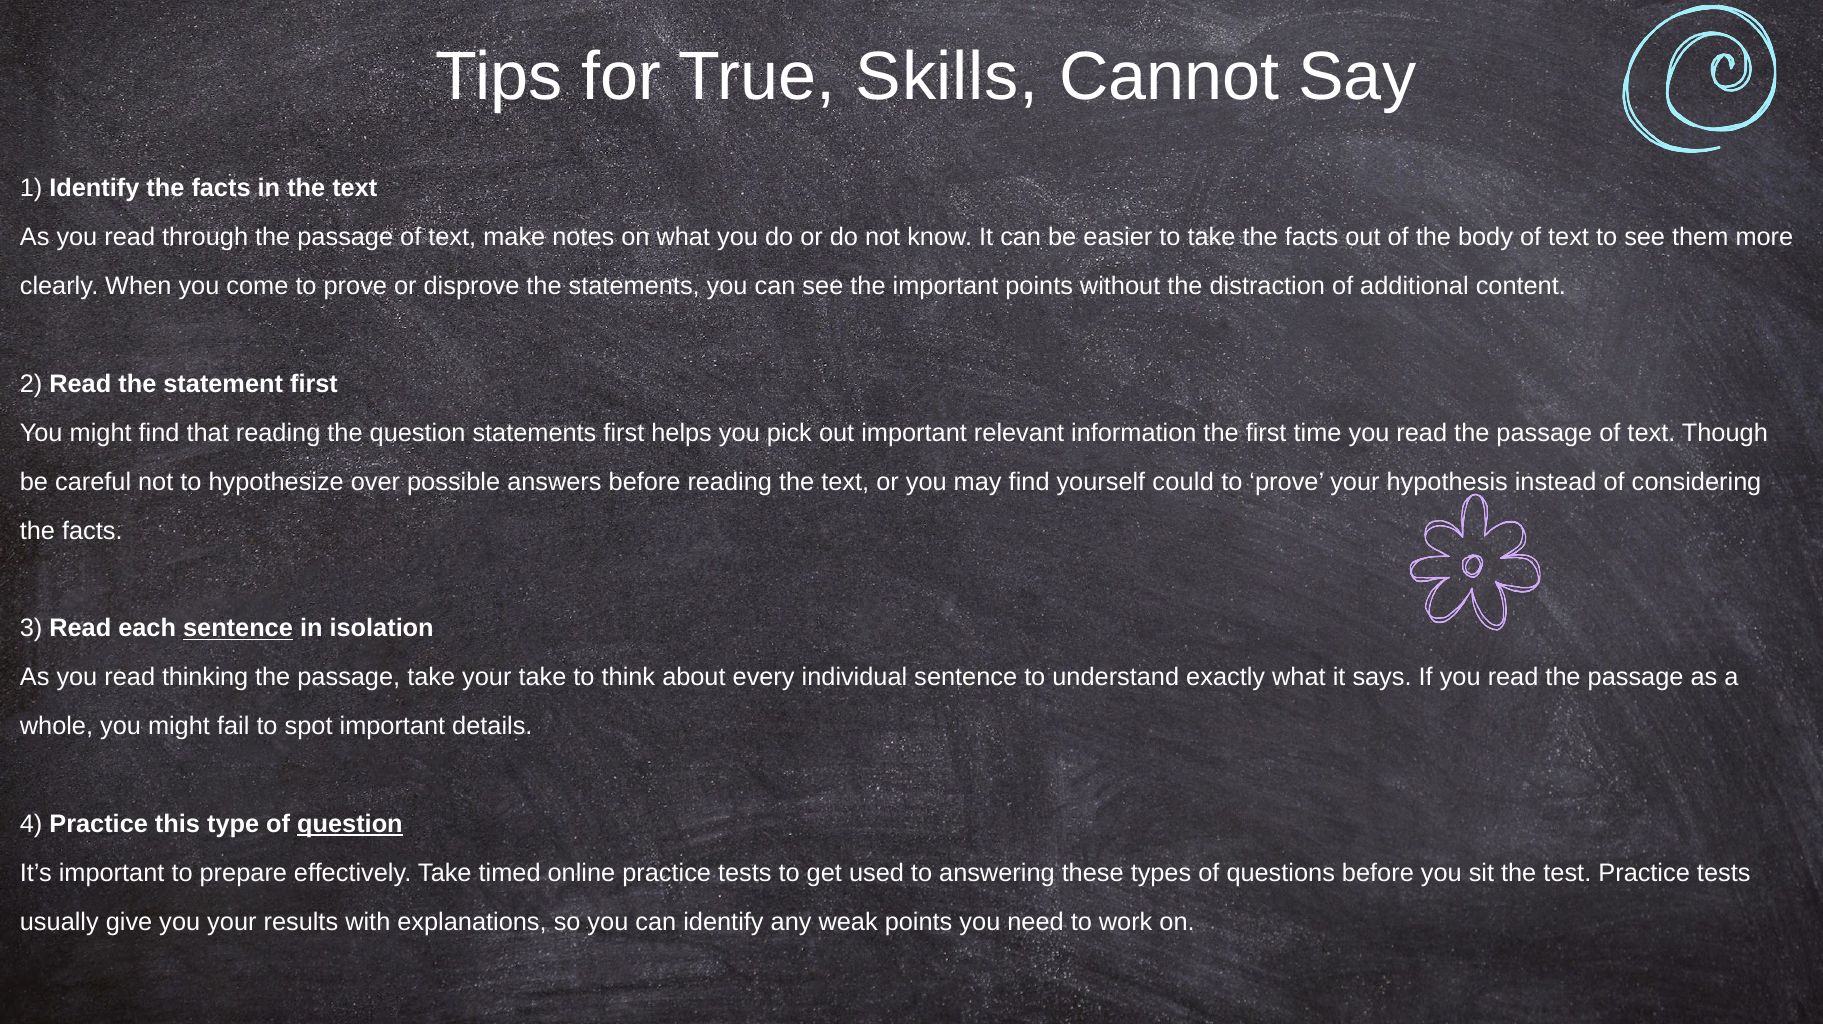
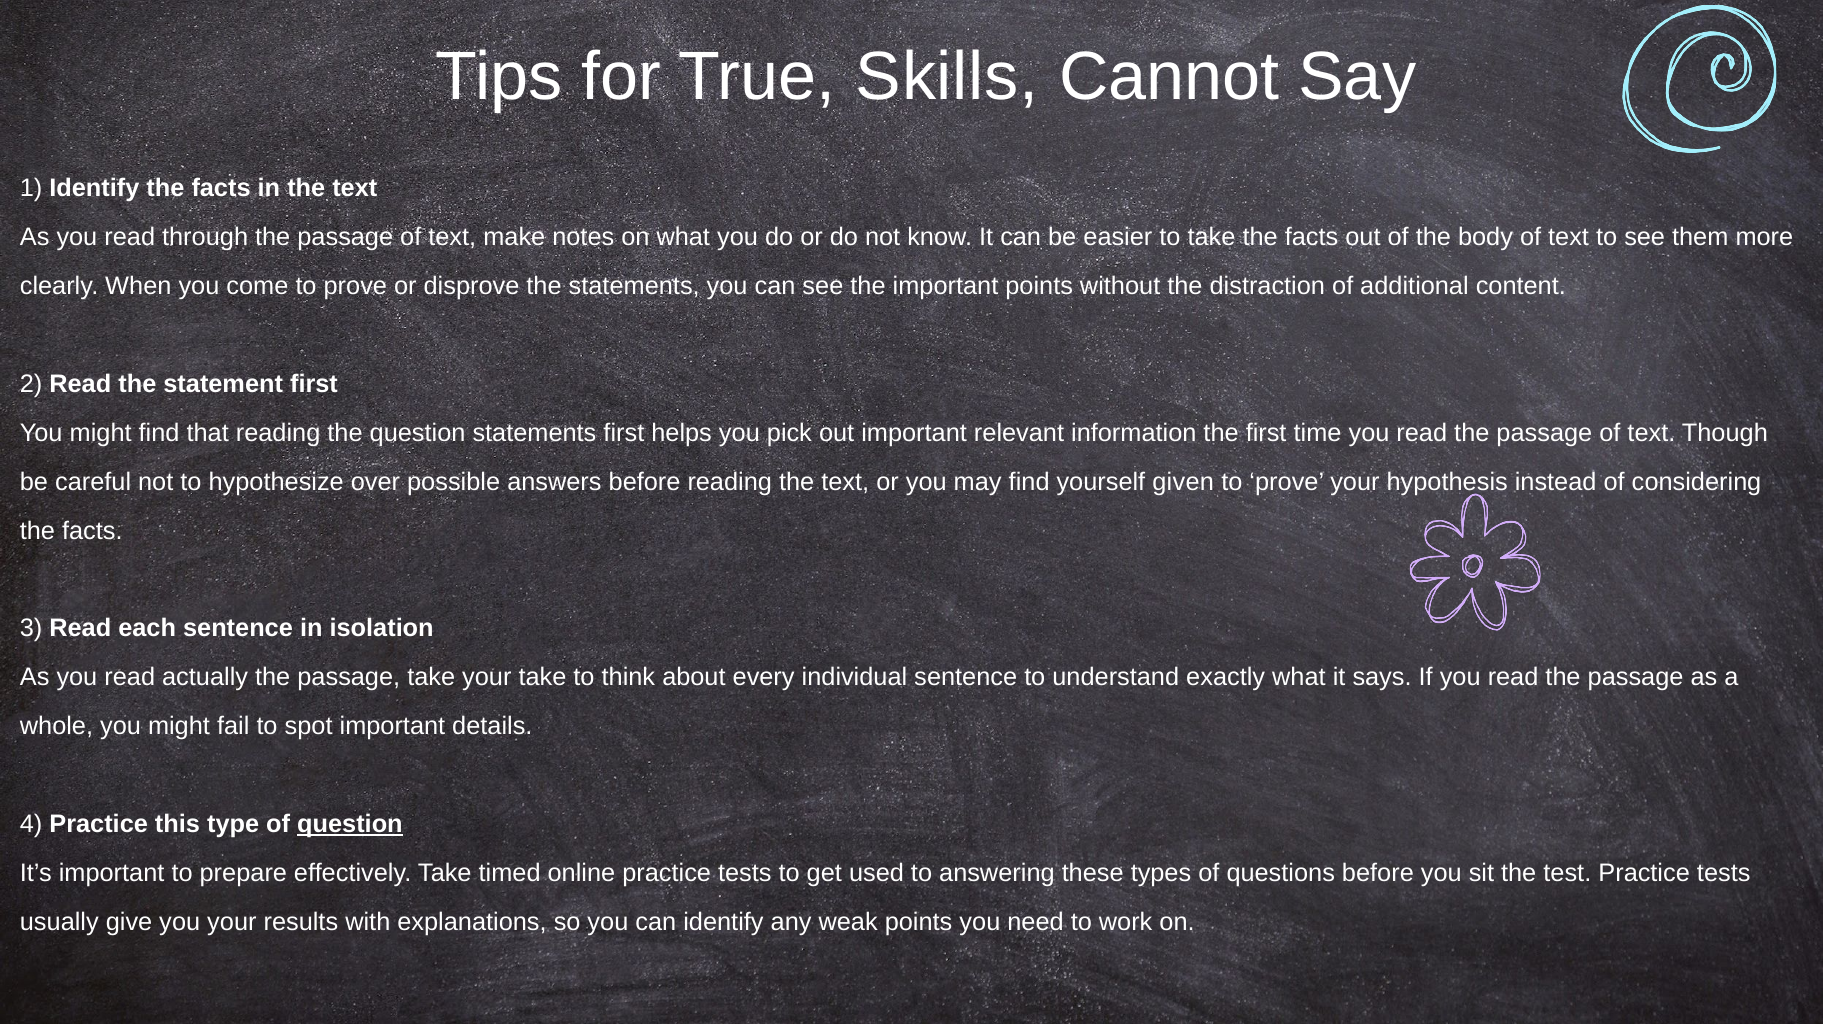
could: could -> given
sentence at (238, 629) underline: present -> none
thinking: thinking -> actually
